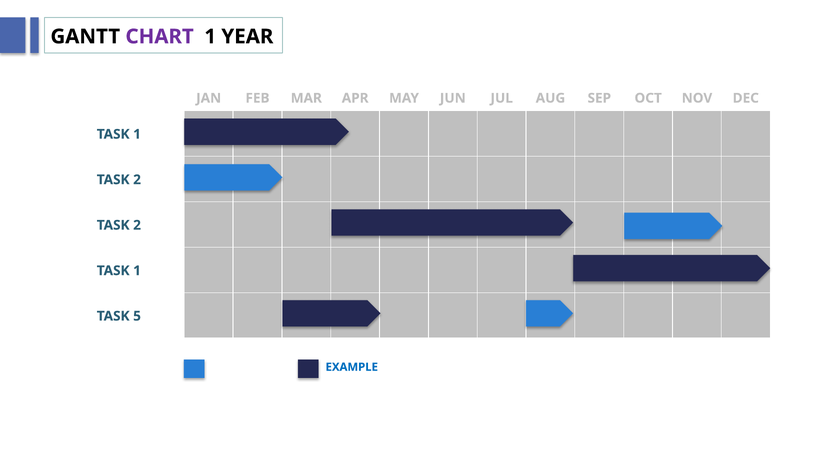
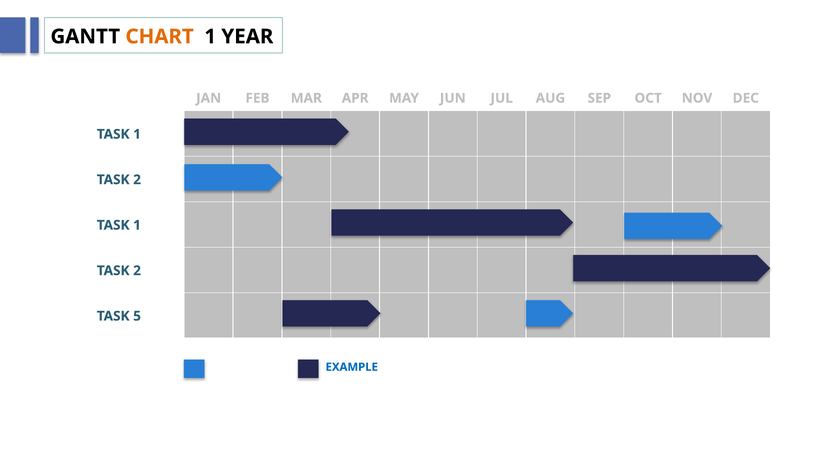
CHART colour: purple -> orange
2 at (137, 225): 2 -> 1
1 at (137, 271): 1 -> 2
